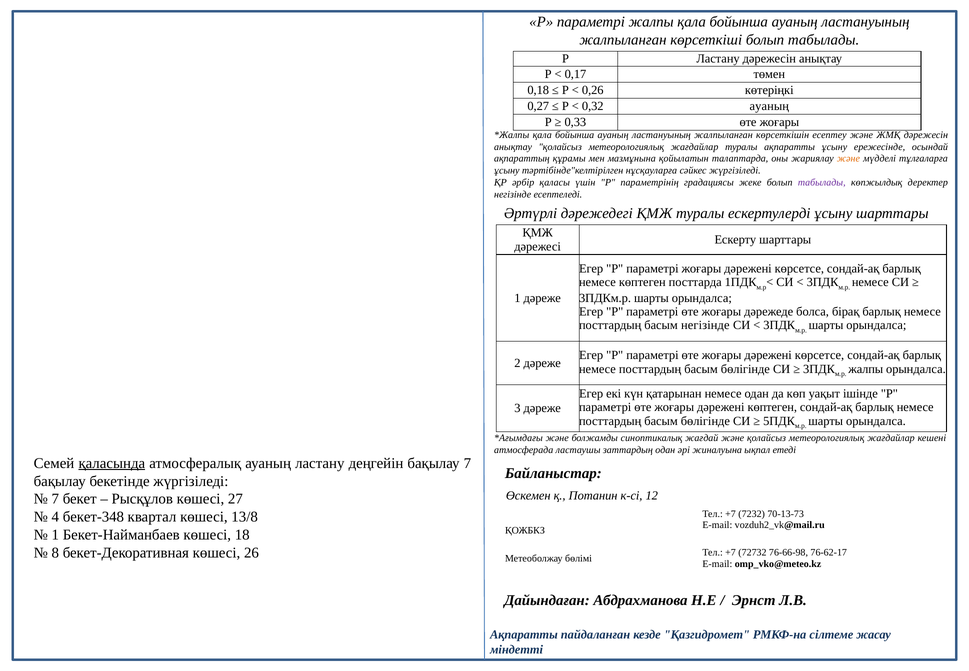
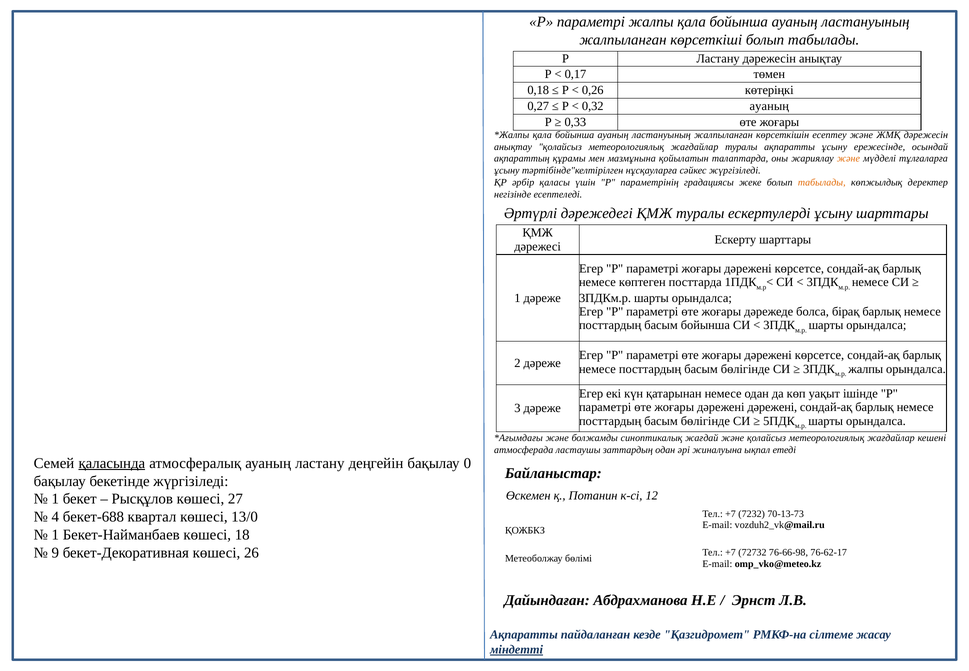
табылады at (822, 182) colour: purple -> orange
басым негізінде: негізінде -> бойынша
дәрежені көптеген: көптеген -> дәрежені
бақылау 7: 7 -> 0
7 at (55, 499): 7 -> 1
бекет-348: бекет-348 -> бекет-688
13/8: 13/8 -> 13/0
8: 8 -> 9
міндетті underline: none -> present
